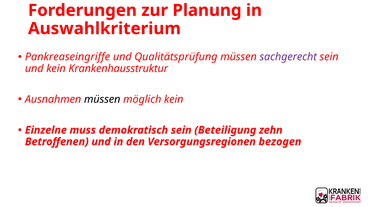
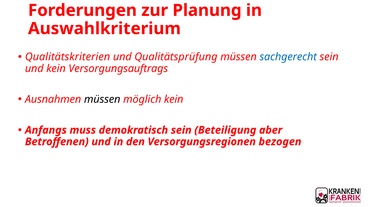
Pankreaseingriffe: Pankreaseingriffe -> Qualitätskriterien
sachgerecht colour: purple -> blue
Krankenhausstruktur: Krankenhausstruktur -> Versorgungsauftrags
Einzelne: Einzelne -> Anfangs
zehn: zehn -> aber
